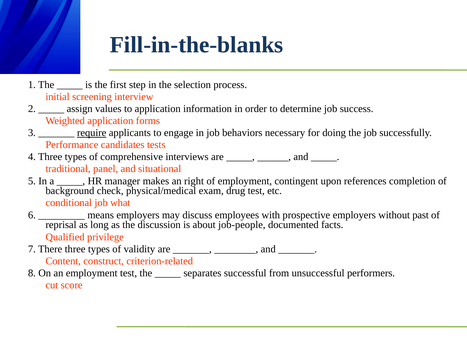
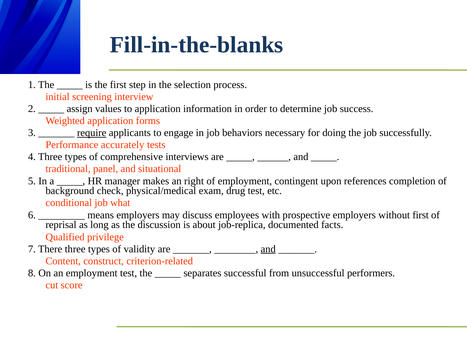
candidates: candidates -> accurately
without past: past -> first
job-people: job-people -> job-replica
and at (268, 249) underline: none -> present
